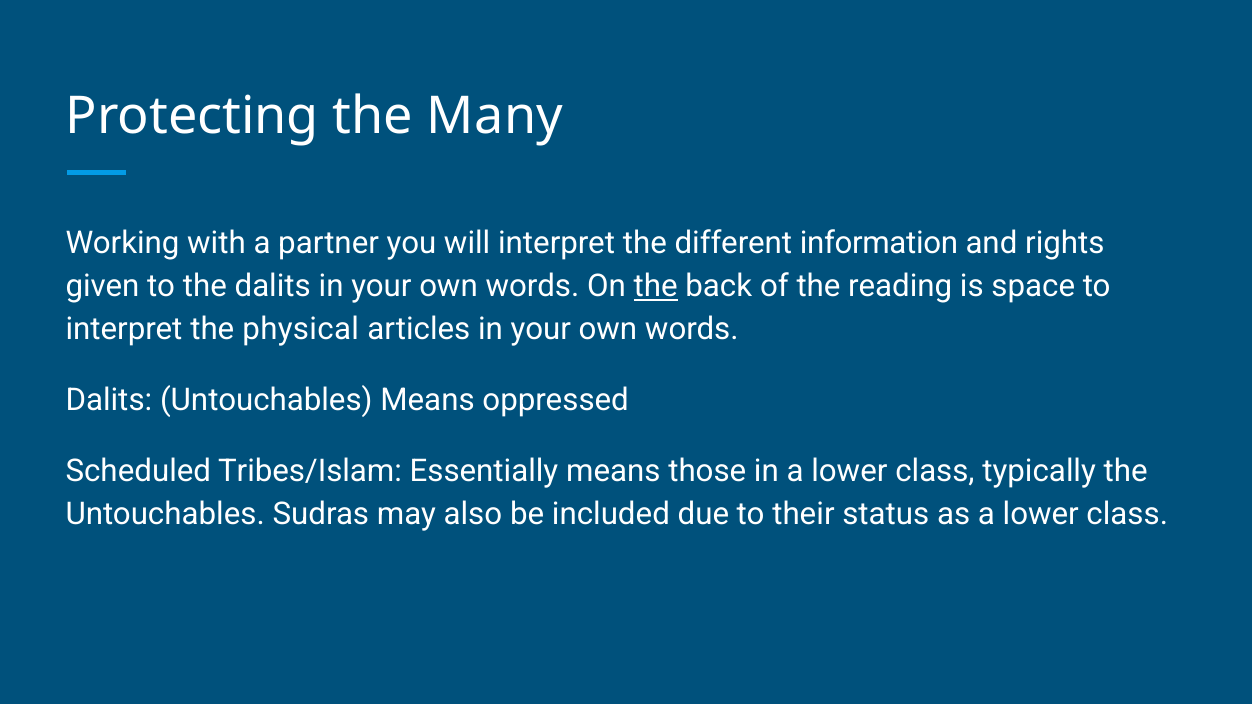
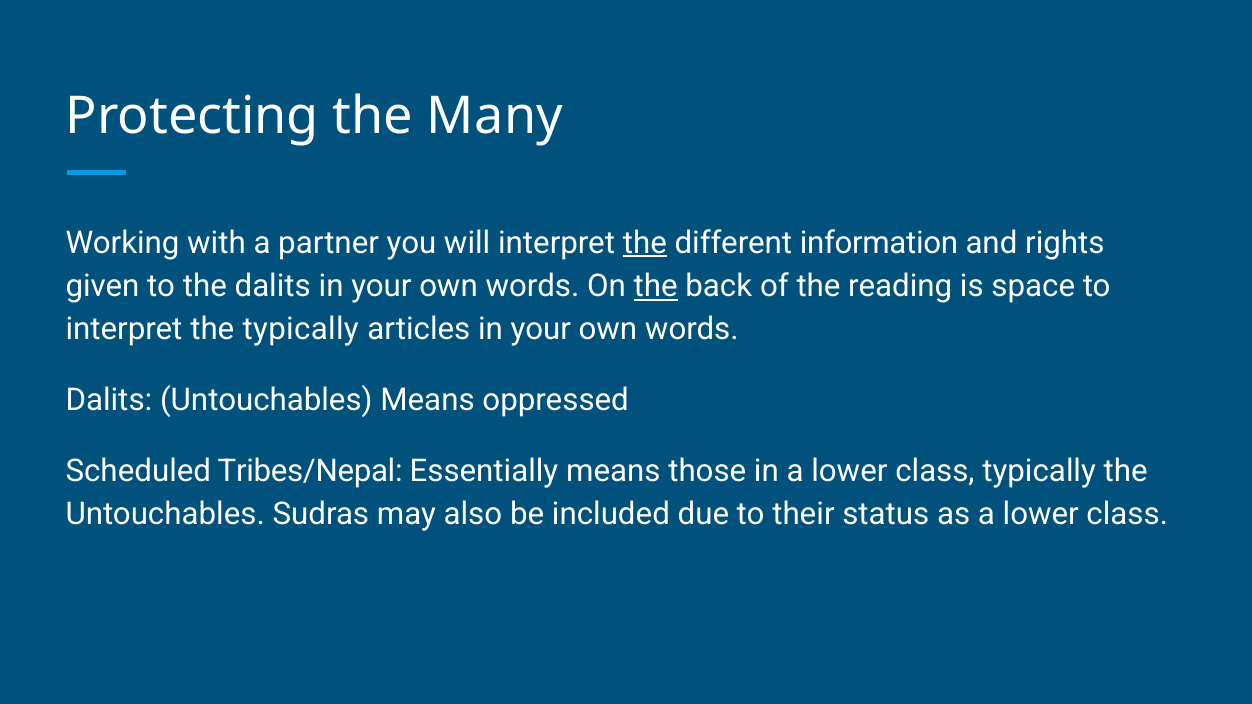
the at (645, 243) underline: none -> present
the physical: physical -> typically
Tribes/Islam: Tribes/Islam -> Tribes/Nepal
